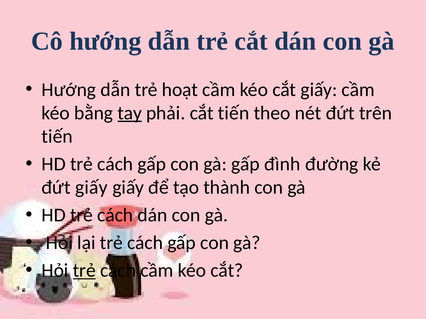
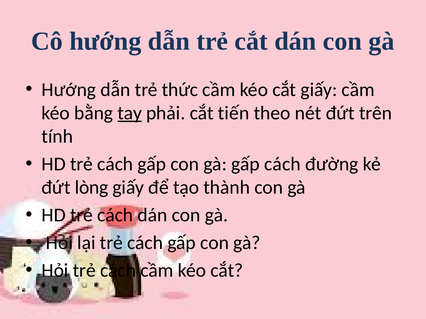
hoạt: hoạt -> thức
tiến at (57, 137): tiến -> tính
gấp đình: đình -> cách
đứt giấy: giấy -> lòng
trẻ at (84, 271) underline: present -> none
